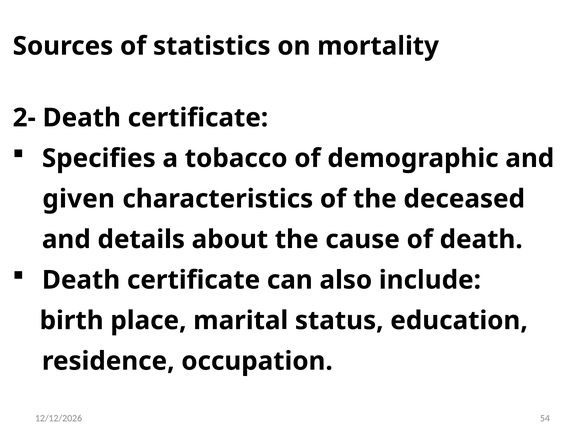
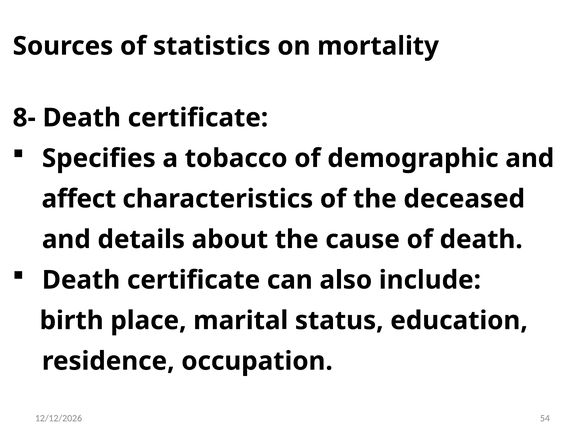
2-: 2- -> 8-
given: given -> affect
